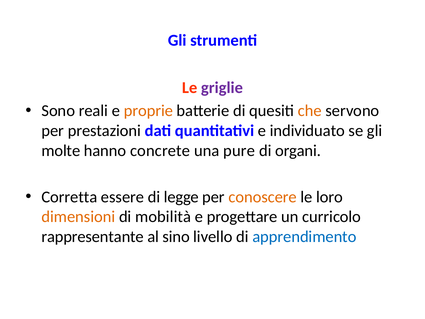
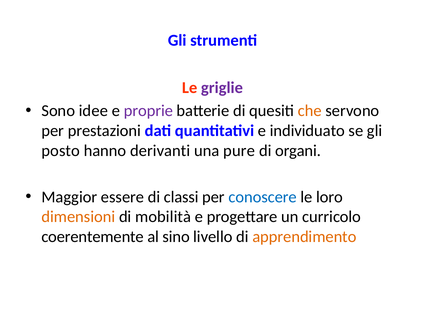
reali: reali -> idee
proprie colour: orange -> purple
molte: molte -> posto
concrete: concrete -> derivanti
Corretta: Corretta -> Maggior
legge: legge -> classi
conoscere colour: orange -> blue
rappresentante: rappresentante -> coerentemente
apprendimento colour: blue -> orange
